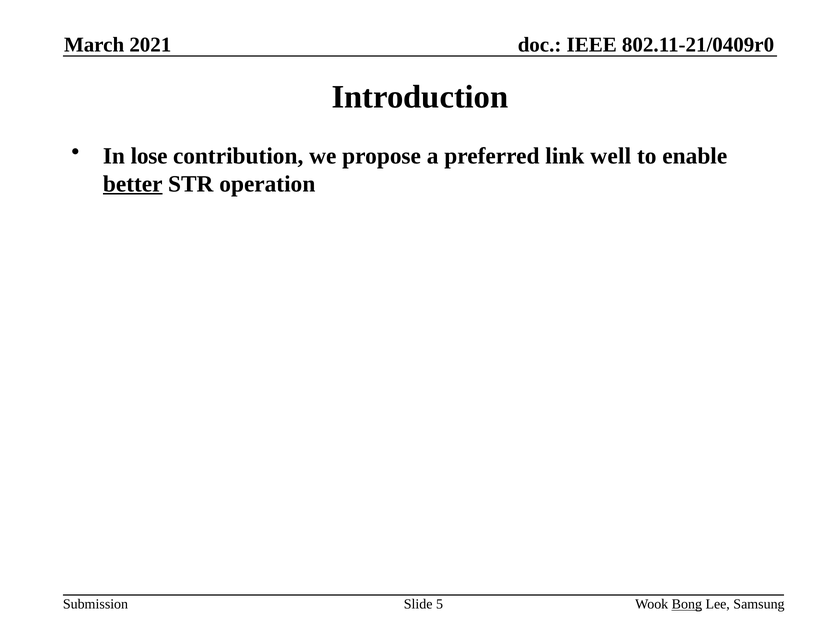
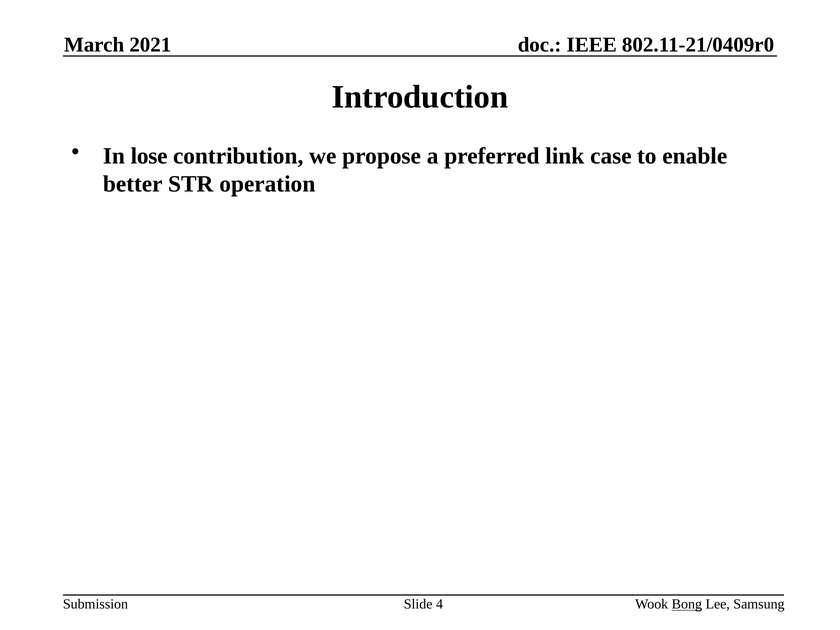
well: well -> case
better underline: present -> none
5: 5 -> 4
